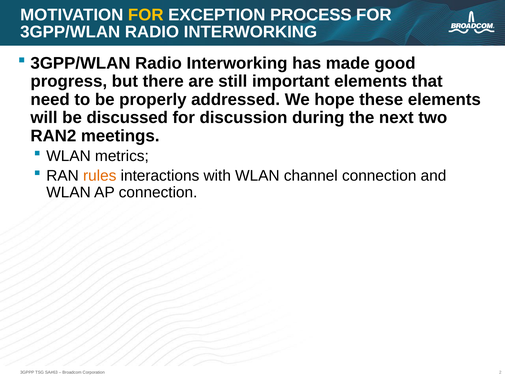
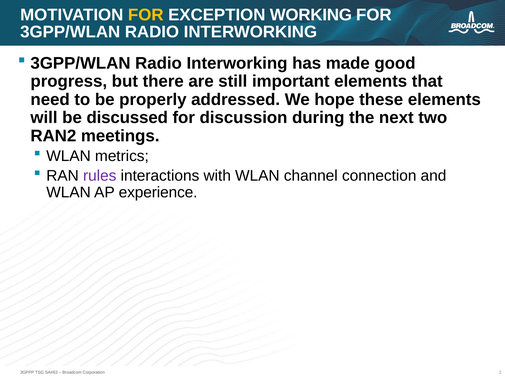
PROCESS: PROCESS -> WORKING
rules colour: orange -> purple
AP connection: connection -> experience
